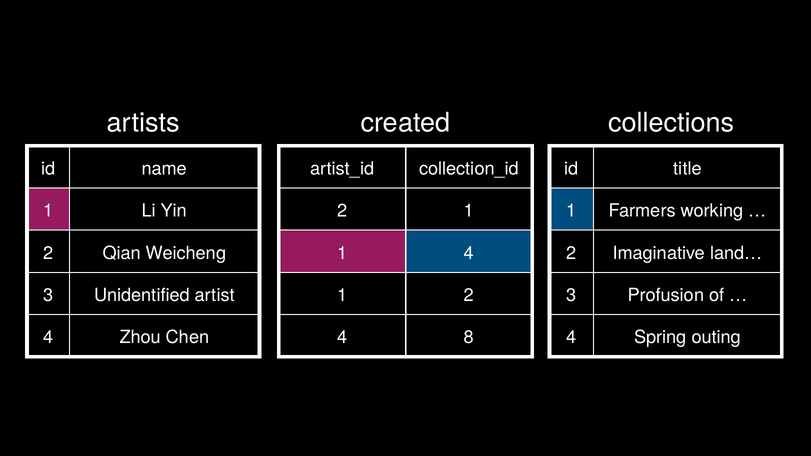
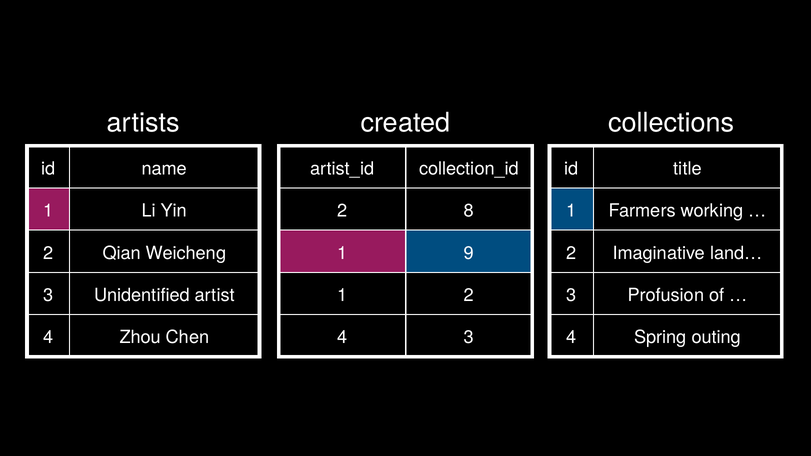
2 1: 1 -> 8
1 4: 4 -> 9
4 8: 8 -> 3
